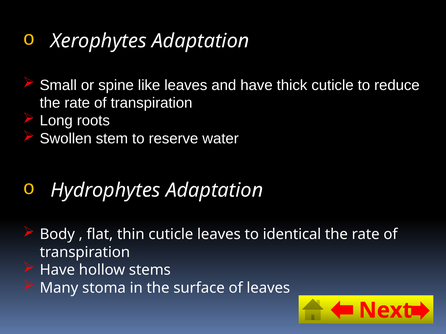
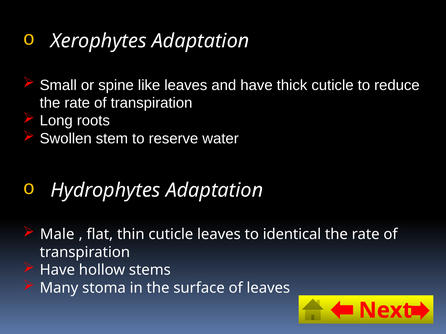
Body: Body -> Male
